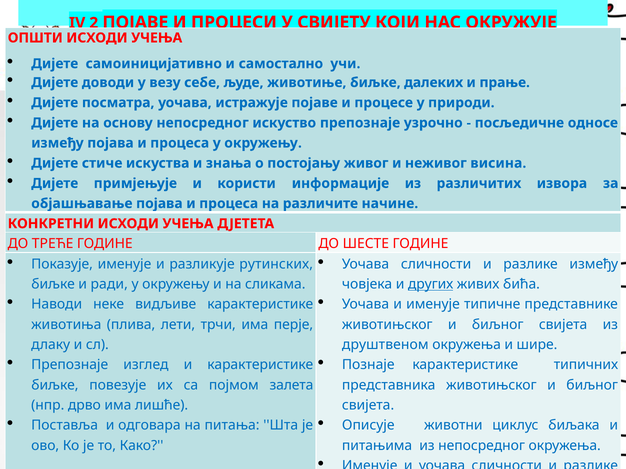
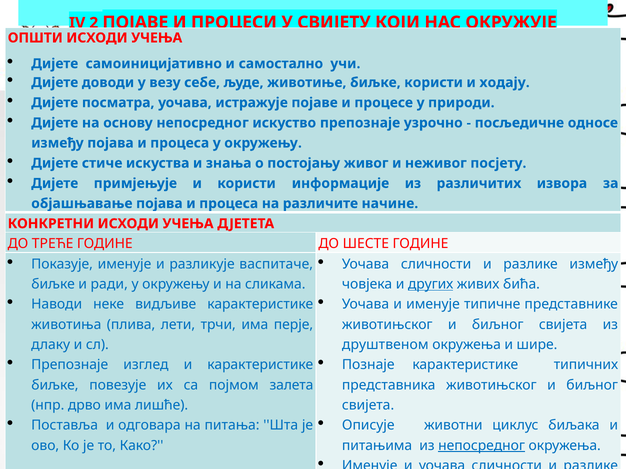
биљке далеких: далеких -> користи
прање: прање -> ходају
висина: висина -> посјету
рутинских: рутинских -> васпитаче
непосредног at (482, 446) underline: none -> present
